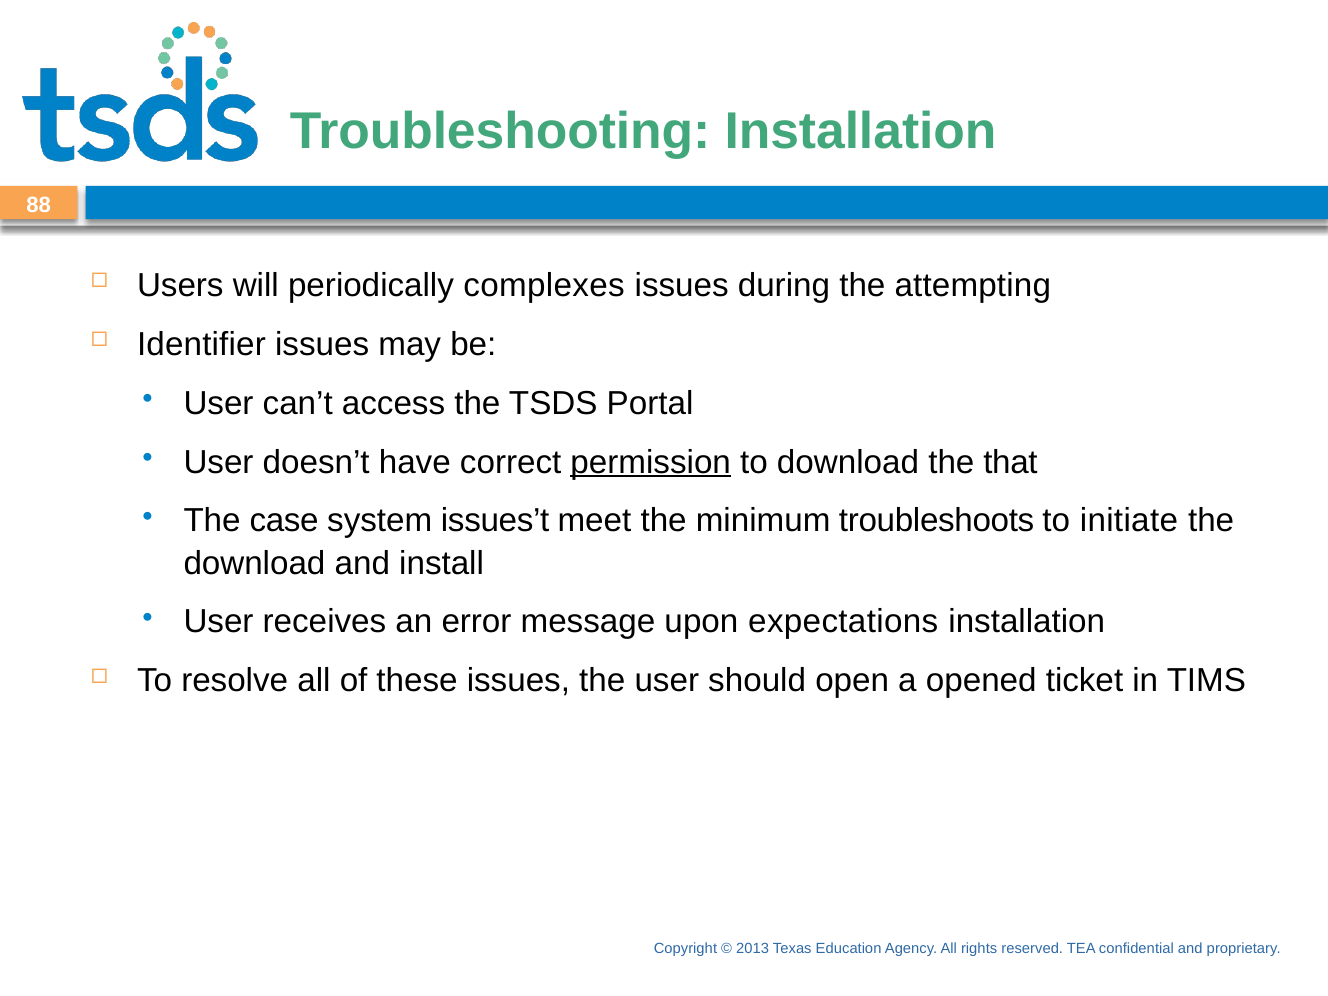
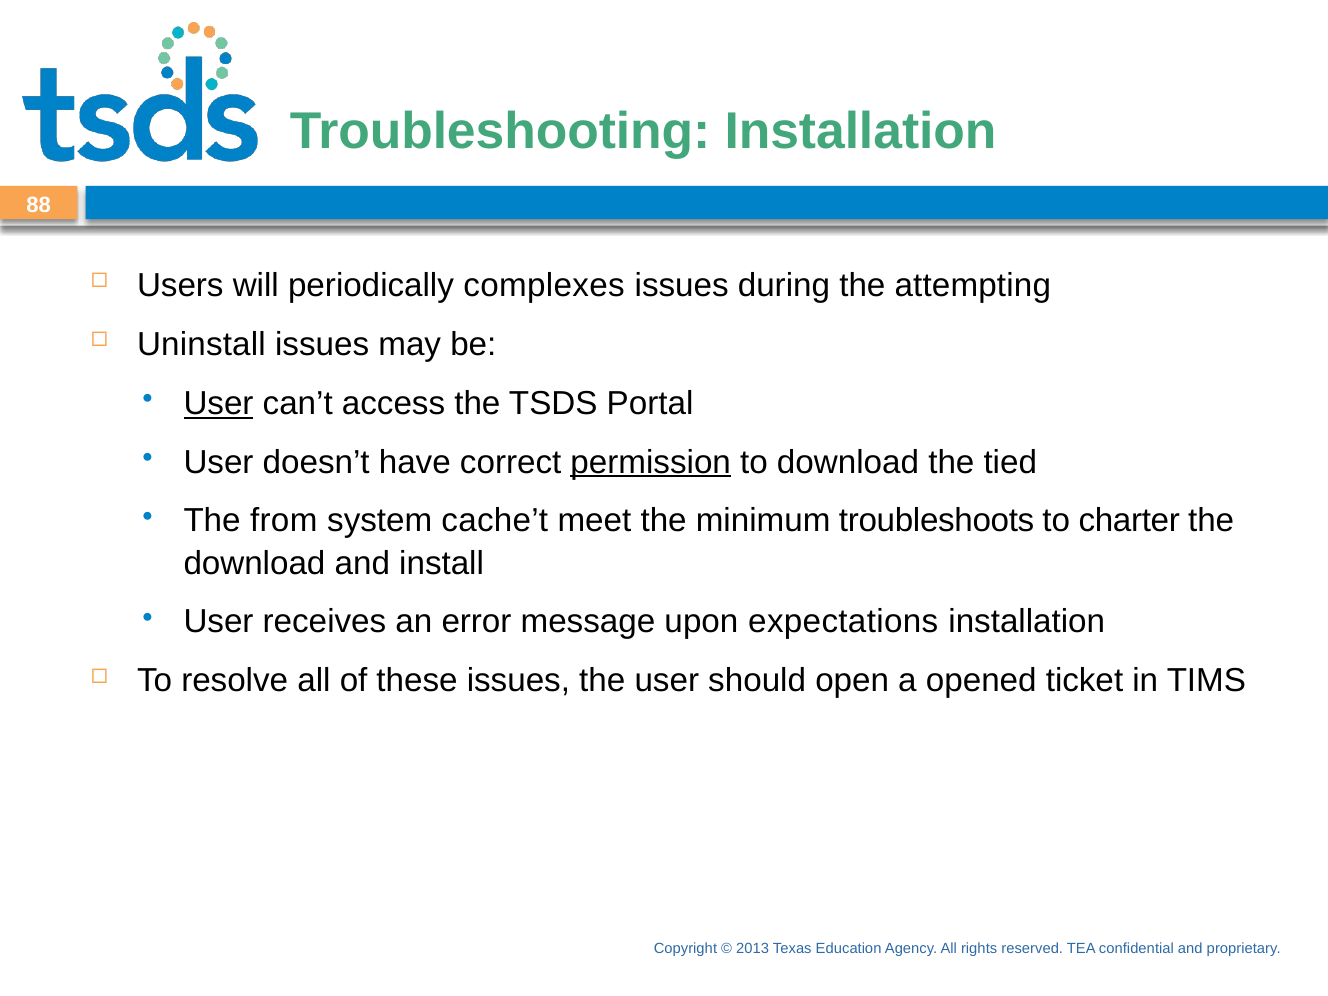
Identifier: Identifier -> Uninstall
User at (218, 403) underline: none -> present
that: that -> tied
case: case -> from
issues’t: issues’t -> cache’t
initiate: initiate -> charter
